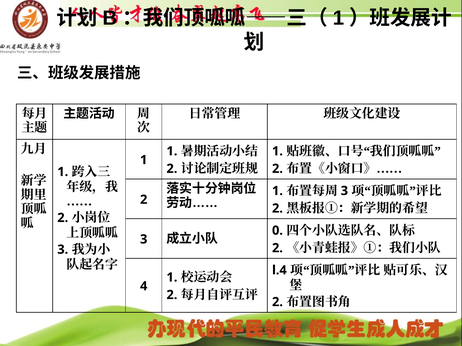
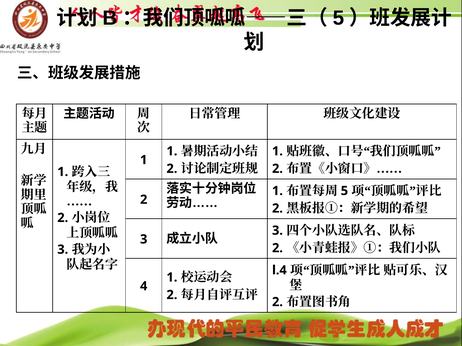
1 at (338, 18): 1 -> 5
3 at (344, 191): 3 -> 5
0 at (277, 231): 0 -> 3
